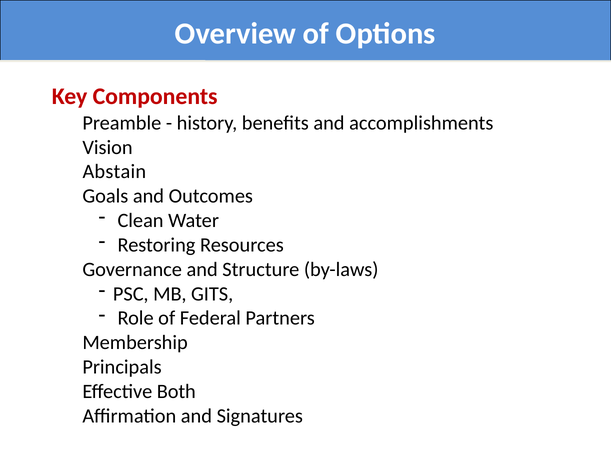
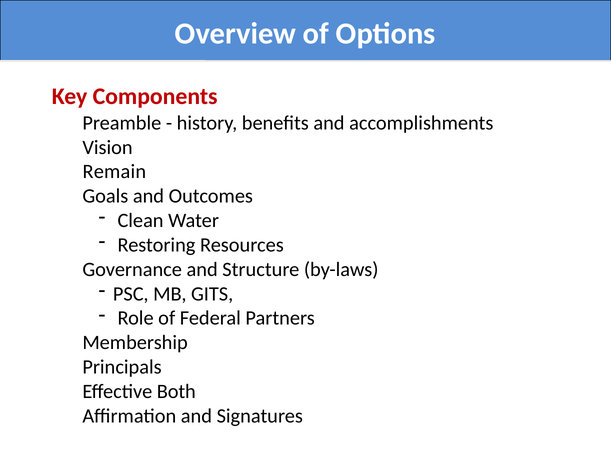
Abstain: Abstain -> Remain
